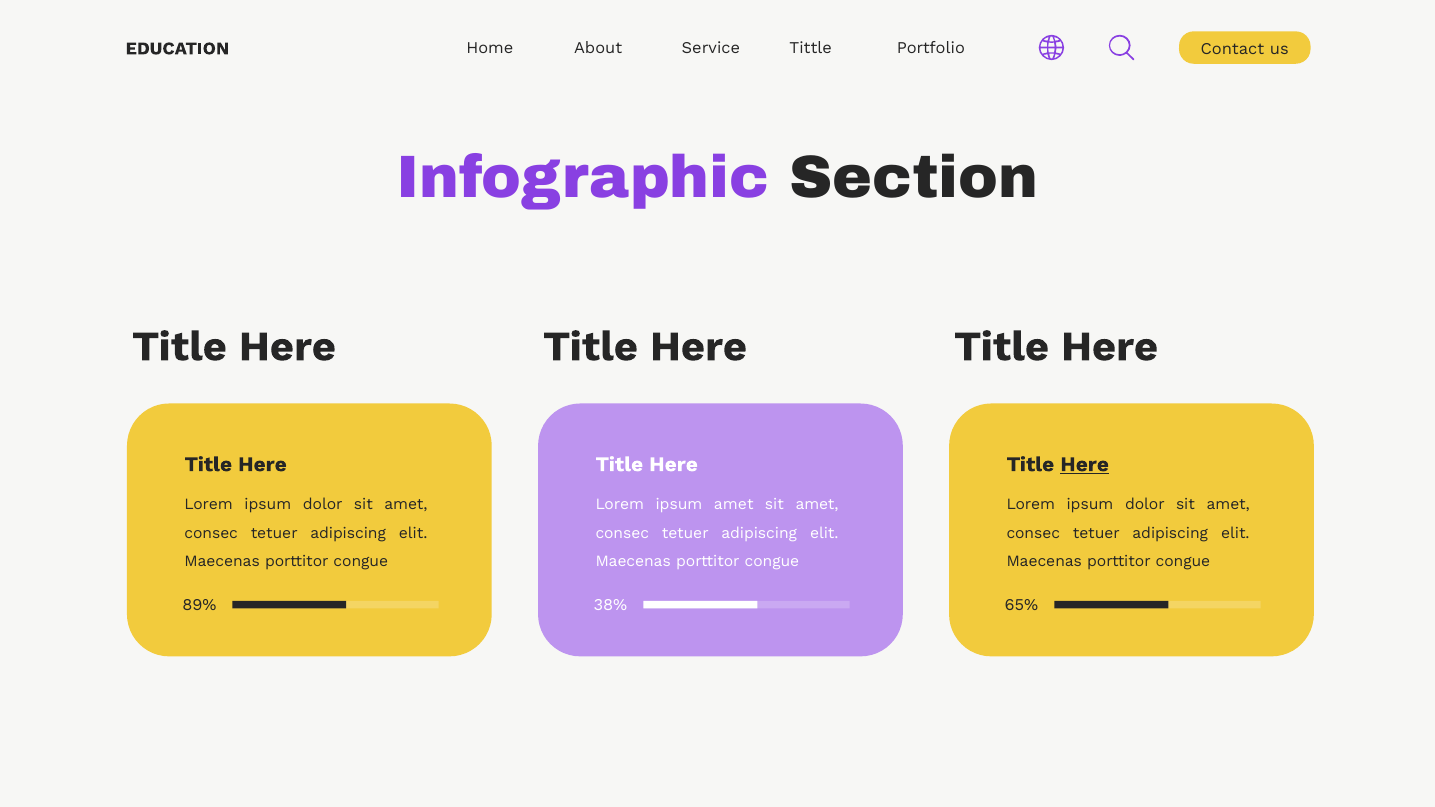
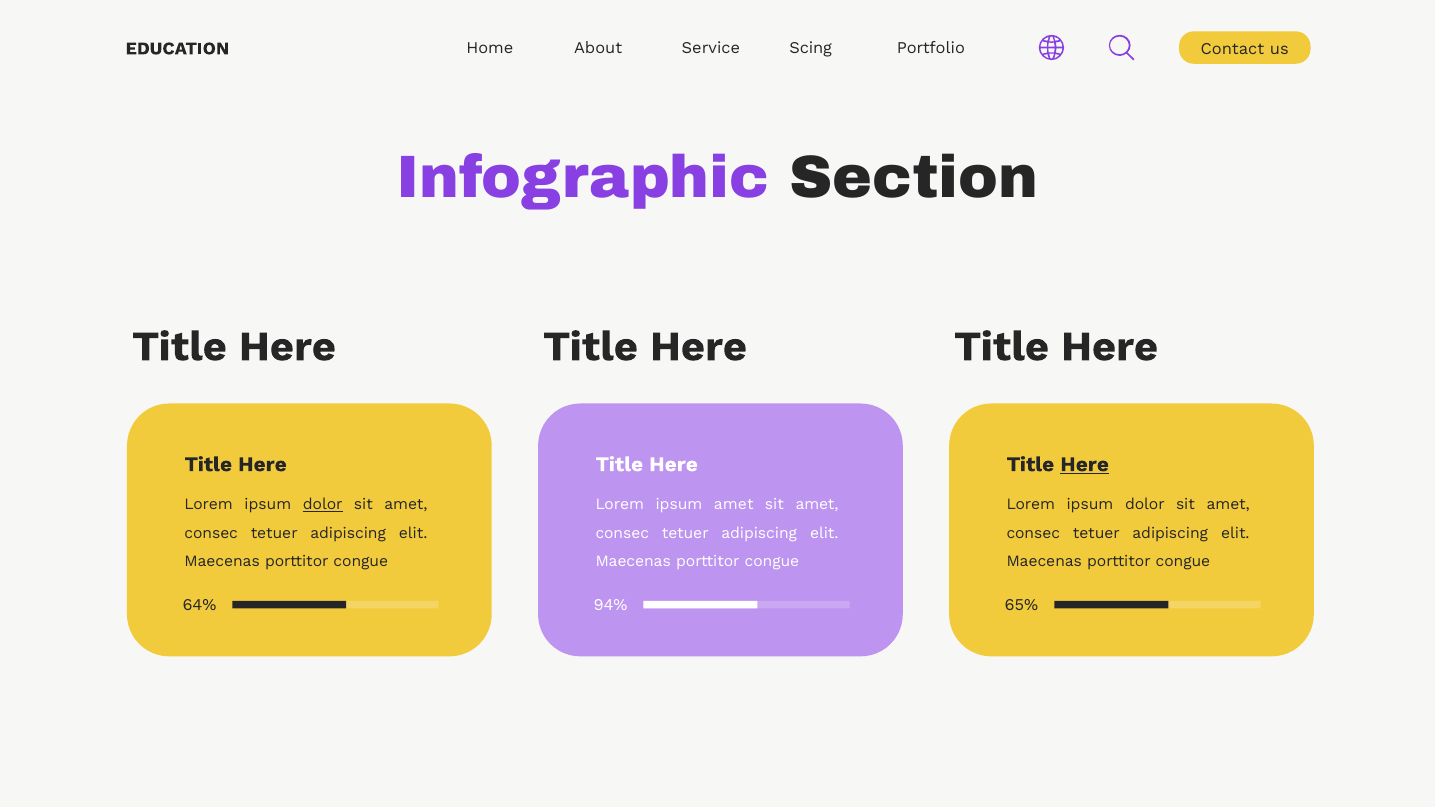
Tittle: Tittle -> Scing
dolor at (323, 505) underline: none -> present
89%: 89% -> 64%
38%: 38% -> 94%
